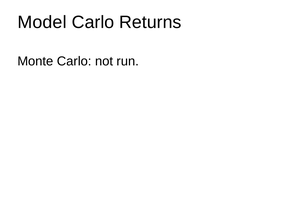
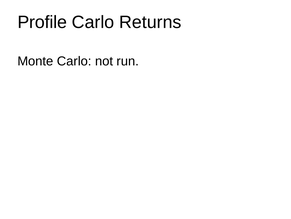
Model: Model -> Profile
